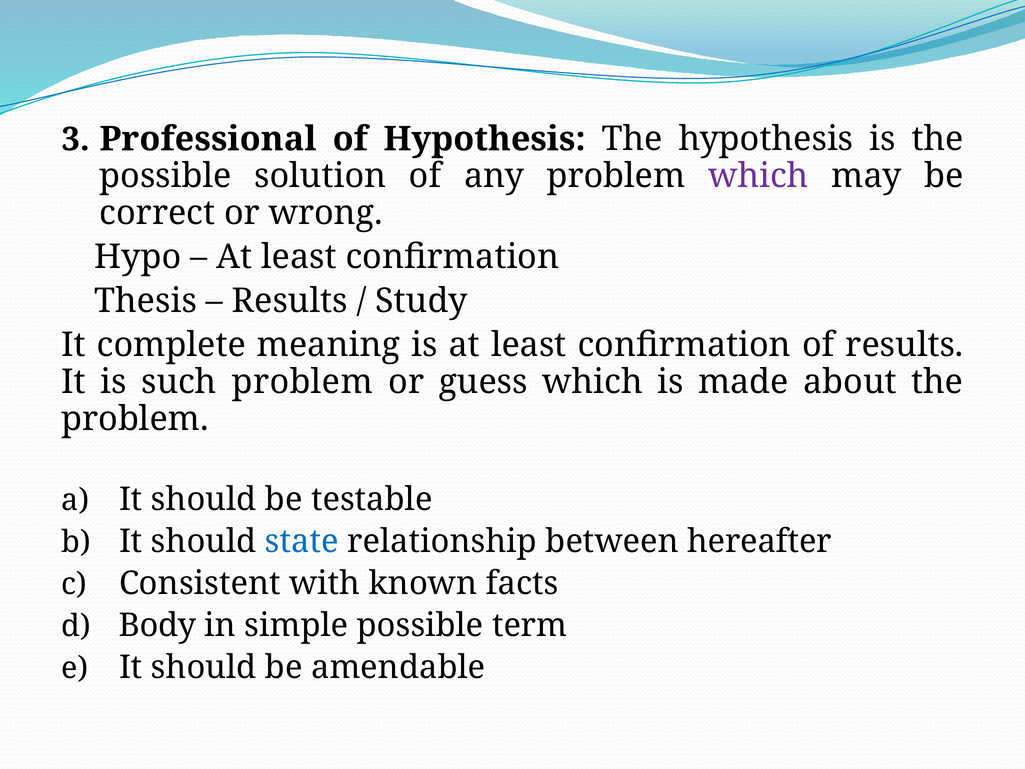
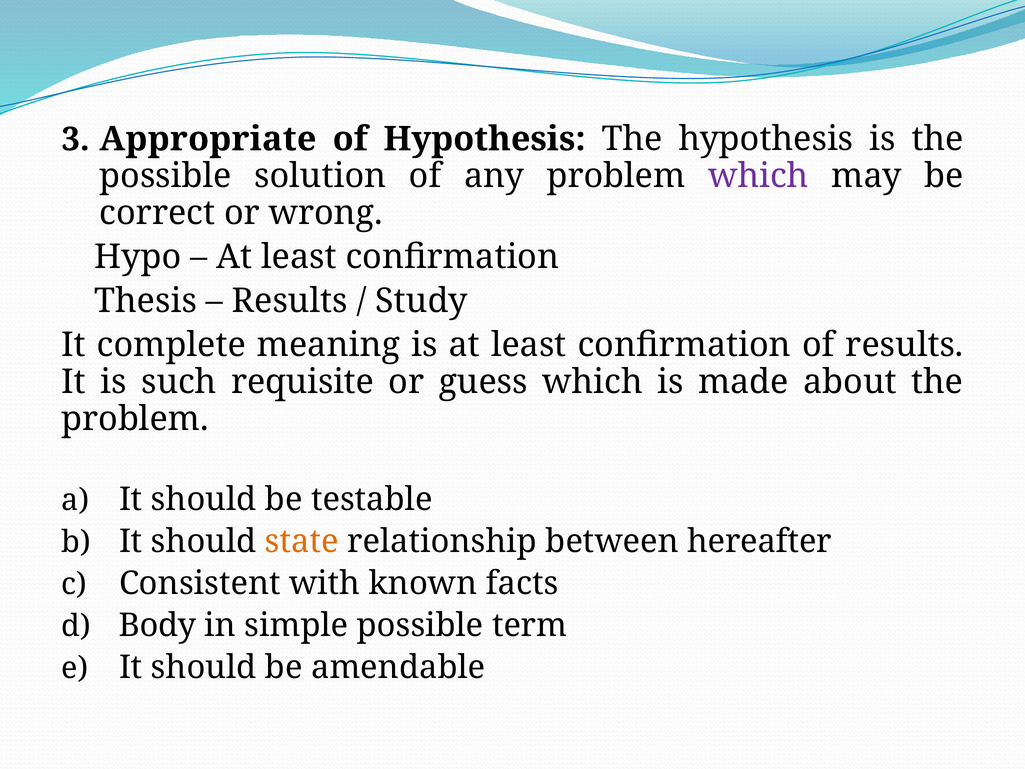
Professional: Professional -> Appropriate
such problem: problem -> requisite
state colour: blue -> orange
